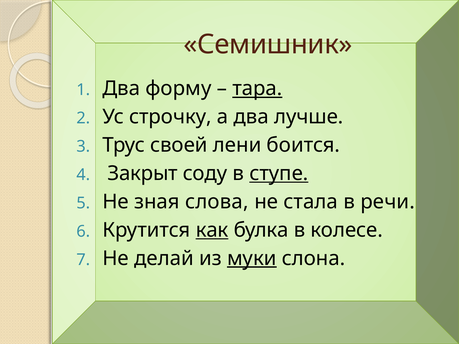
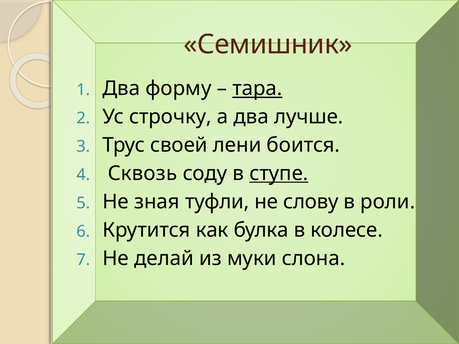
Закрыт: Закрыт -> Сквозь
слова: слова -> туфли
стала: стала -> слову
речи: речи -> роли
как underline: present -> none
муки underline: present -> none
